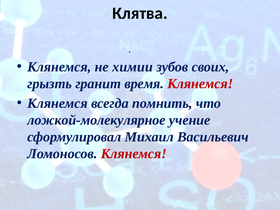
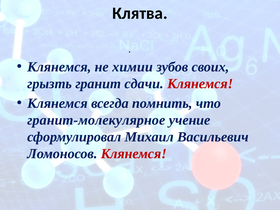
время: время -> сдачи
ложкой-молекулярное: ложкой-молекулярное -> гранит-молекулярное
